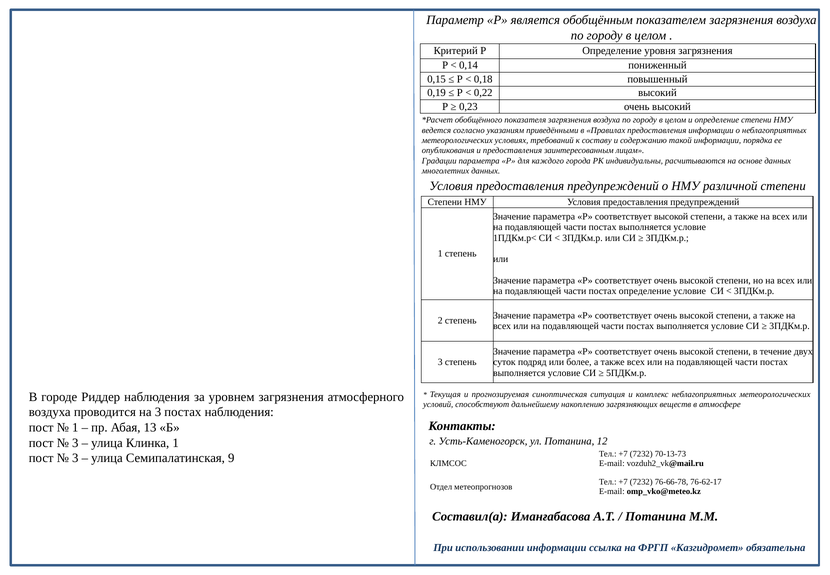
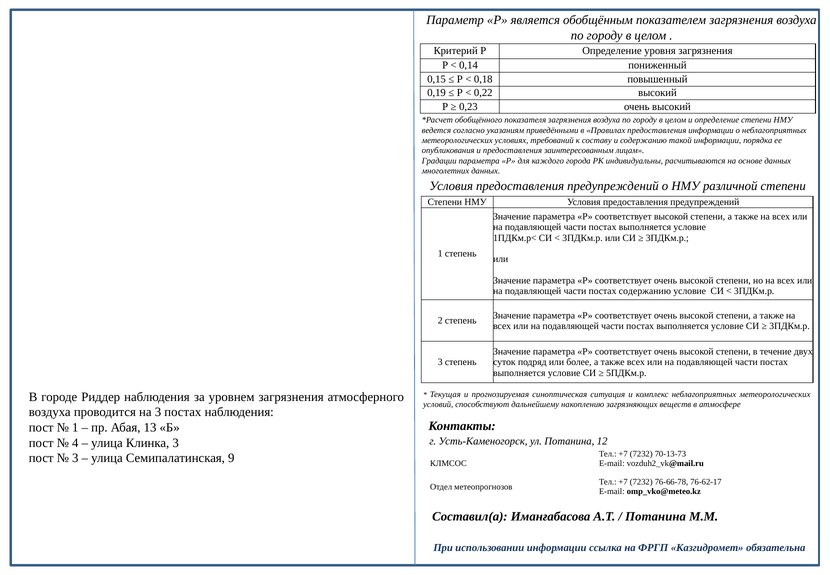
постах определение: определение -> содержанию
3 at (75, 443): 3 -> 4
Клинка 1: 1 -> 3
